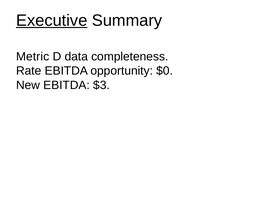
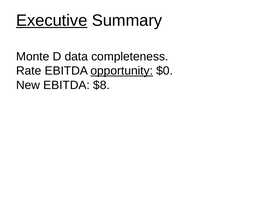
Metric: Metric -> Monte
opportunity underline: none -> present
$3: $3 -> $8
